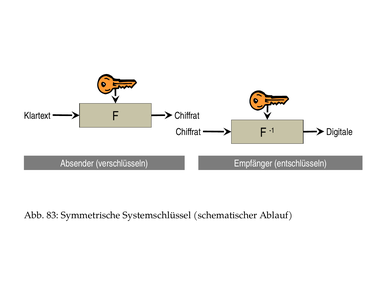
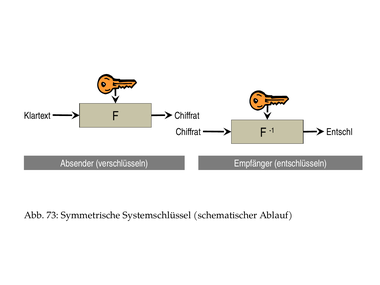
Digitale: Digitale -> Entschl
83: 83 -> 73
